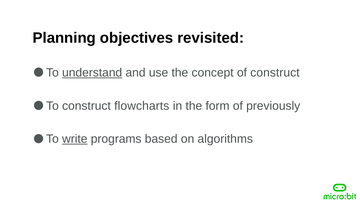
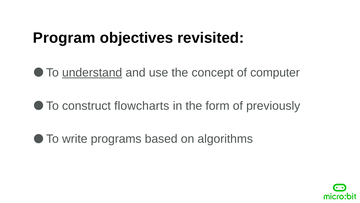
Planning: Planning -> Program
of construct: construct -> computer
write underline: present -> none
